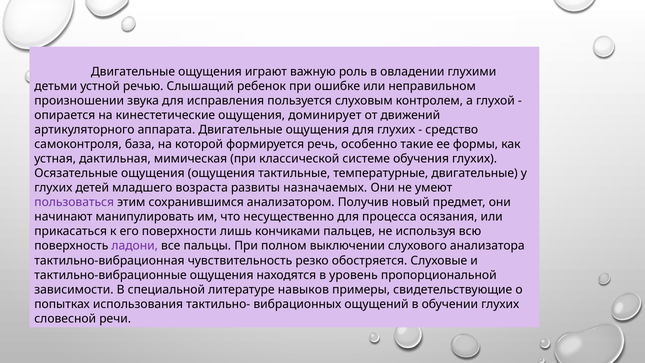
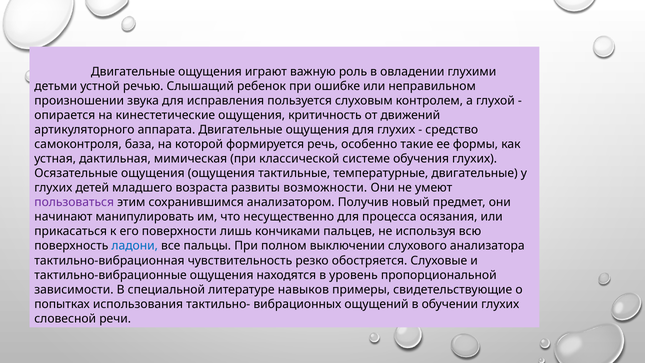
доминирует: доминирует -> критичность
назначаемых: назначаемых -> возможности
ладони colour: purple -> blue
